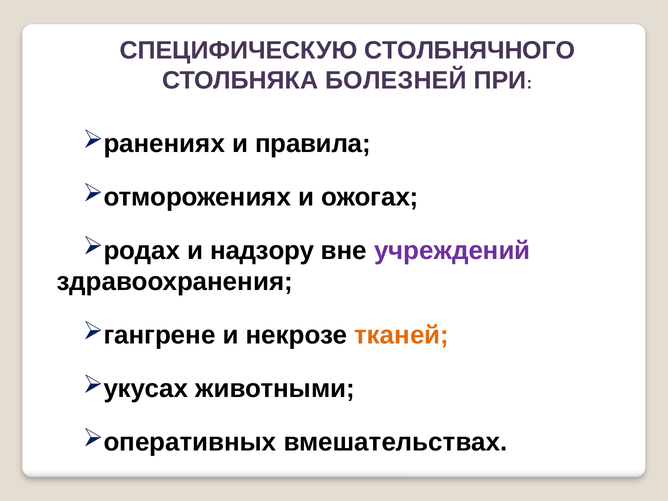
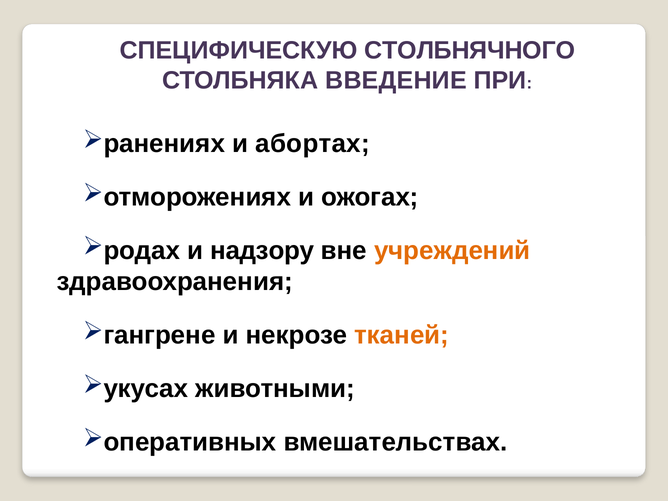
БОЛЕЗНЕЙ: БОЛЕЗНЕЙ -> ВВЕДЕНИЕ
правила: правила -> абортах
учреждений colour: purple -> orange
